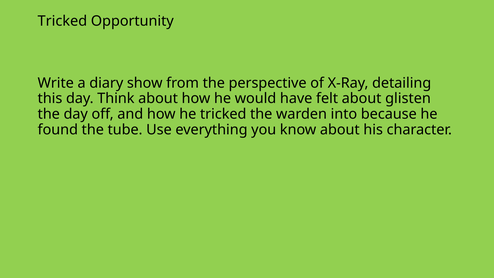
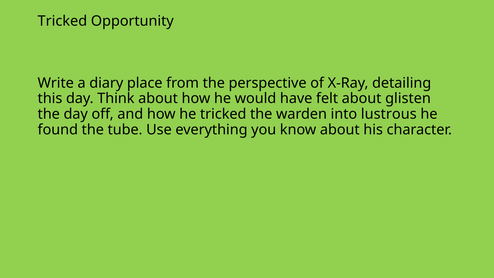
show: show -> place
because: because -> lustrous
